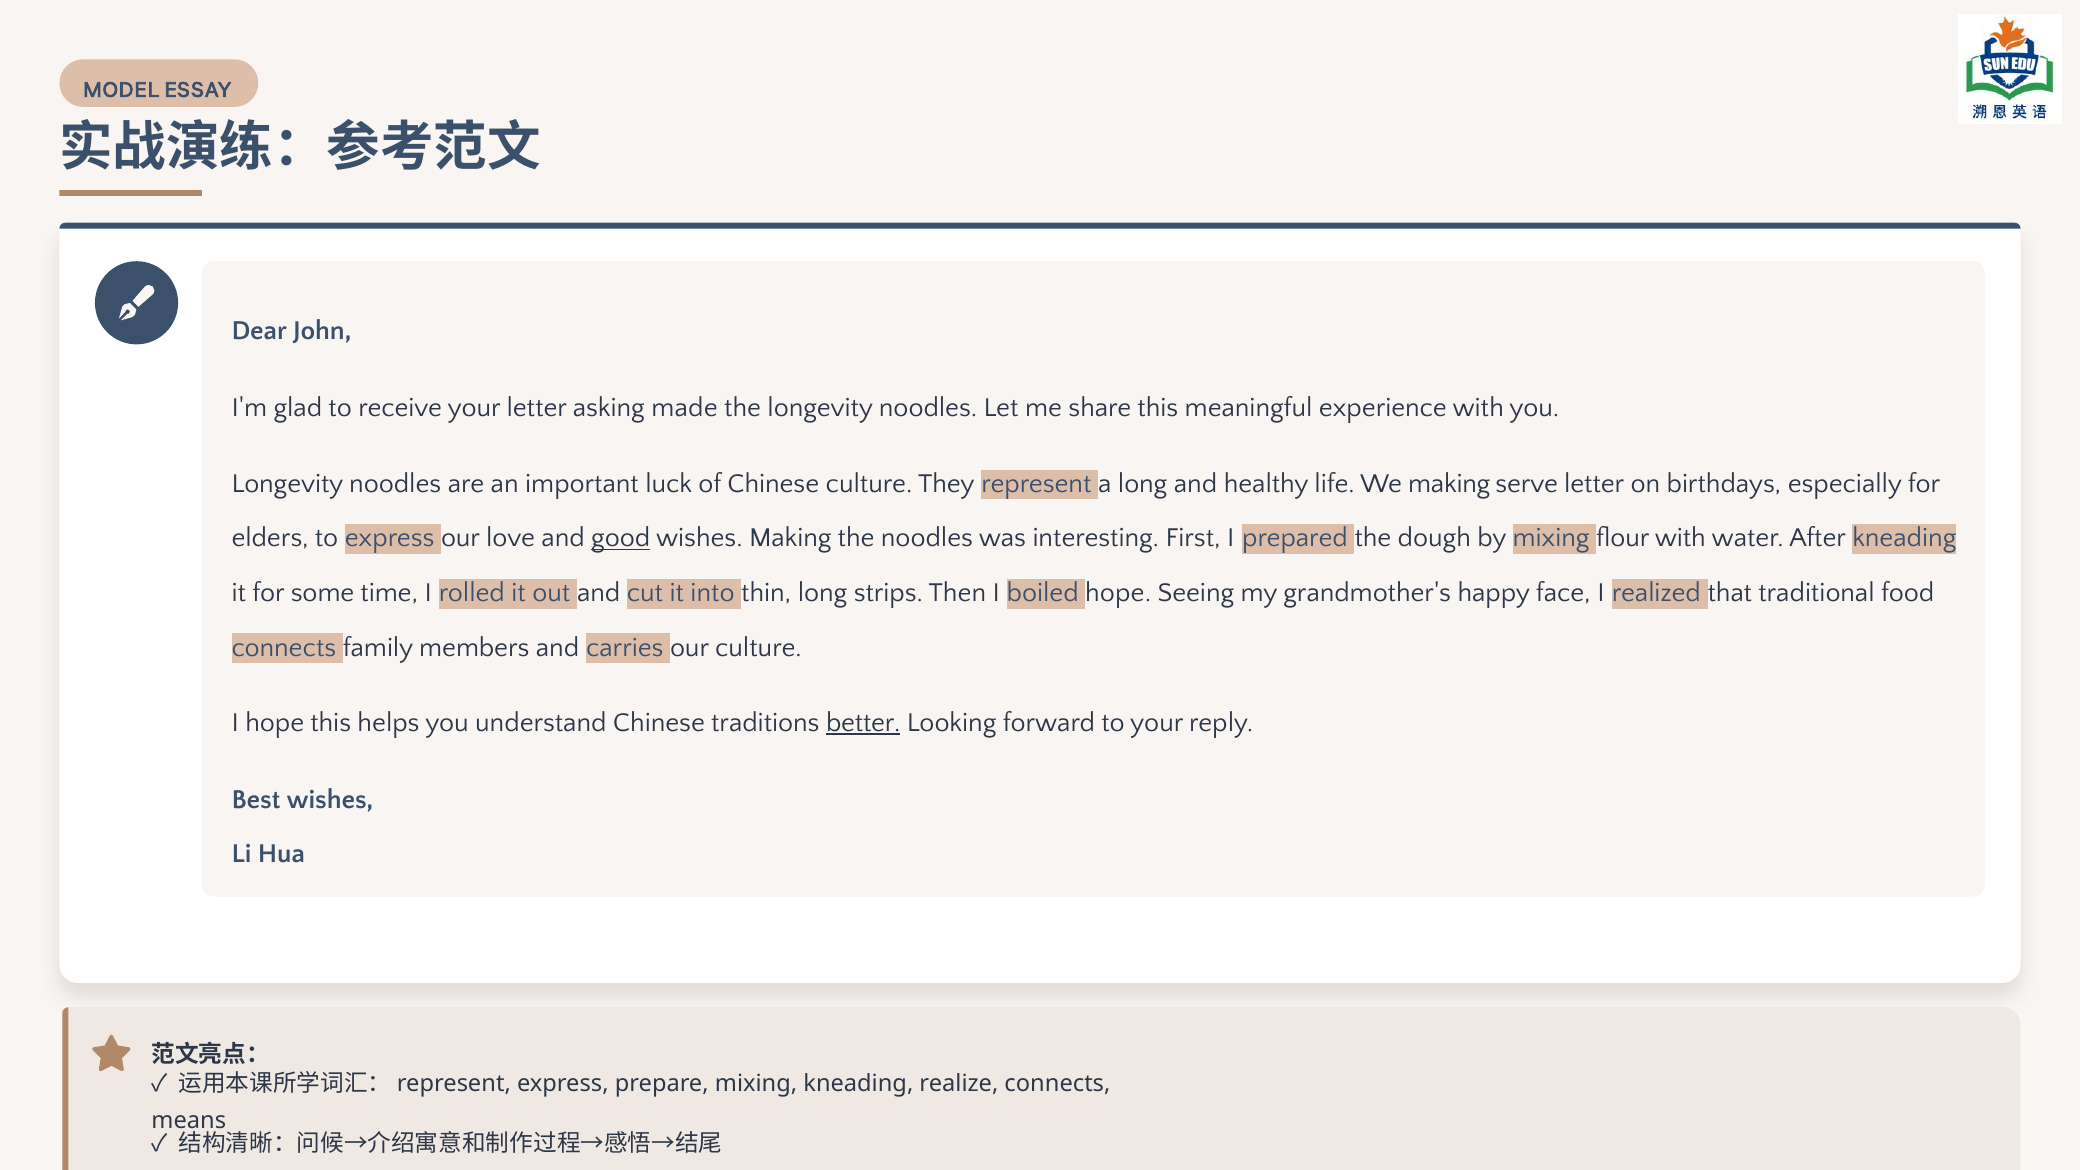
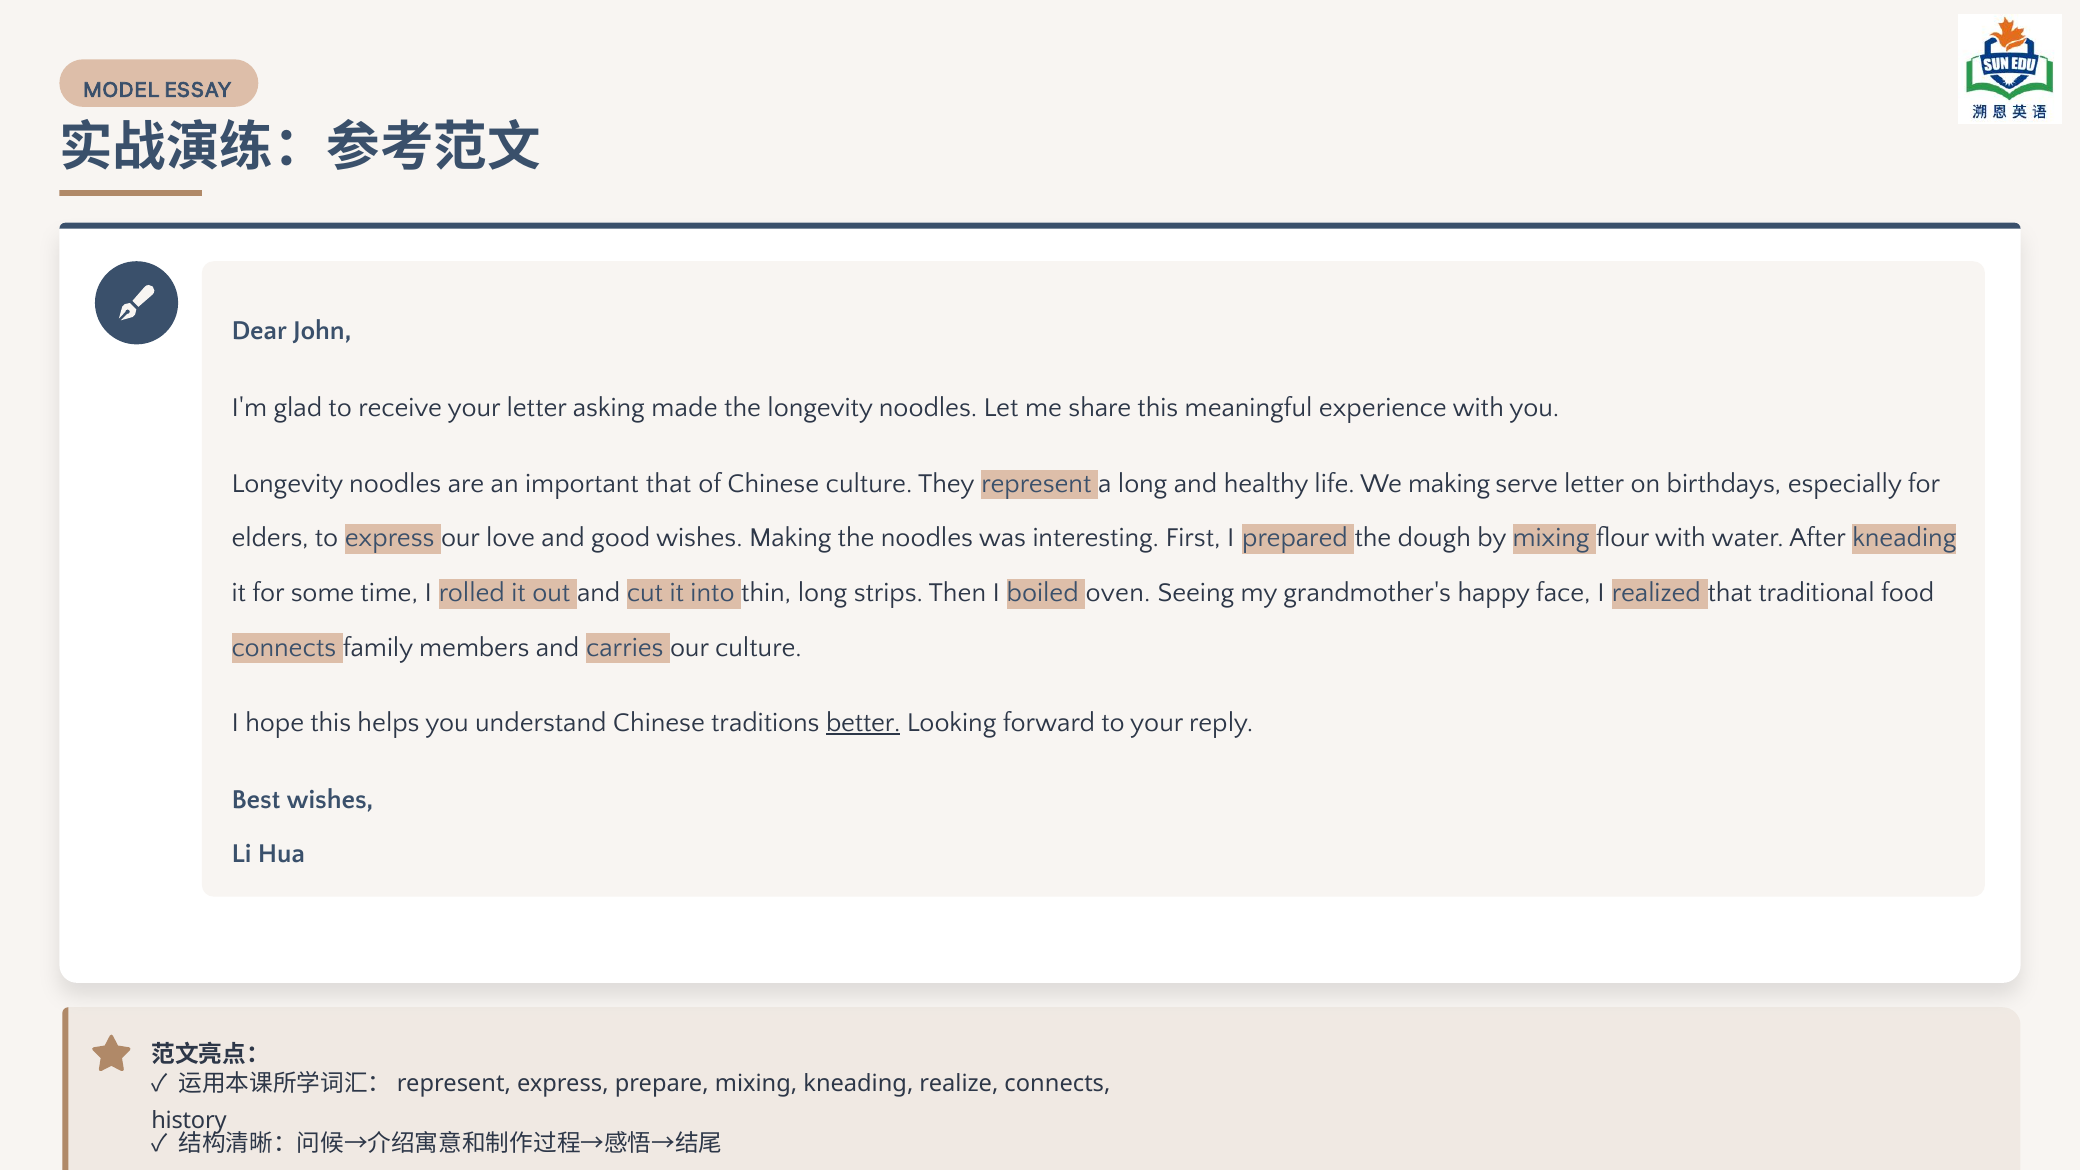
important luck: luck -> that
good underline: present -> none
boiled hope: hope -> oven
means: means -> history
